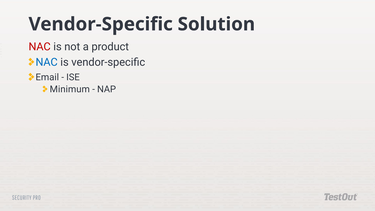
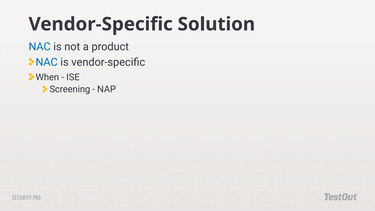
NAC at (40, 47) colour: red -> blue
Email: Email -> When
Minimum: Minimum -> Screening
